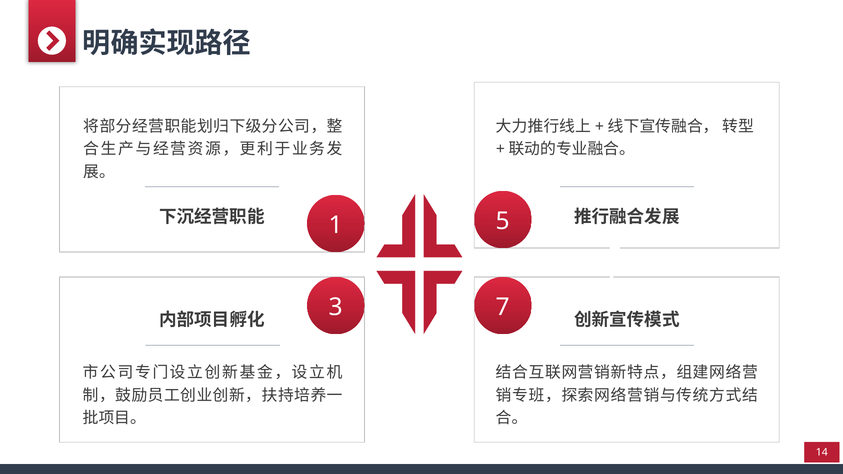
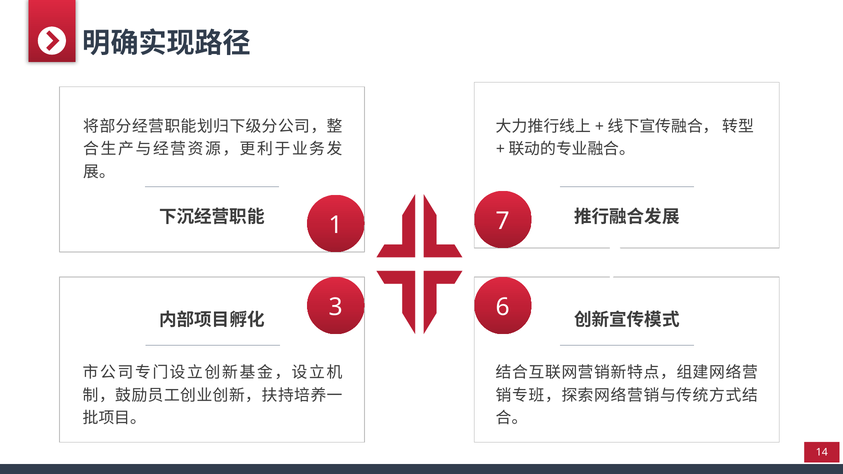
5: 5 -> 7
7: 7 -> 6
